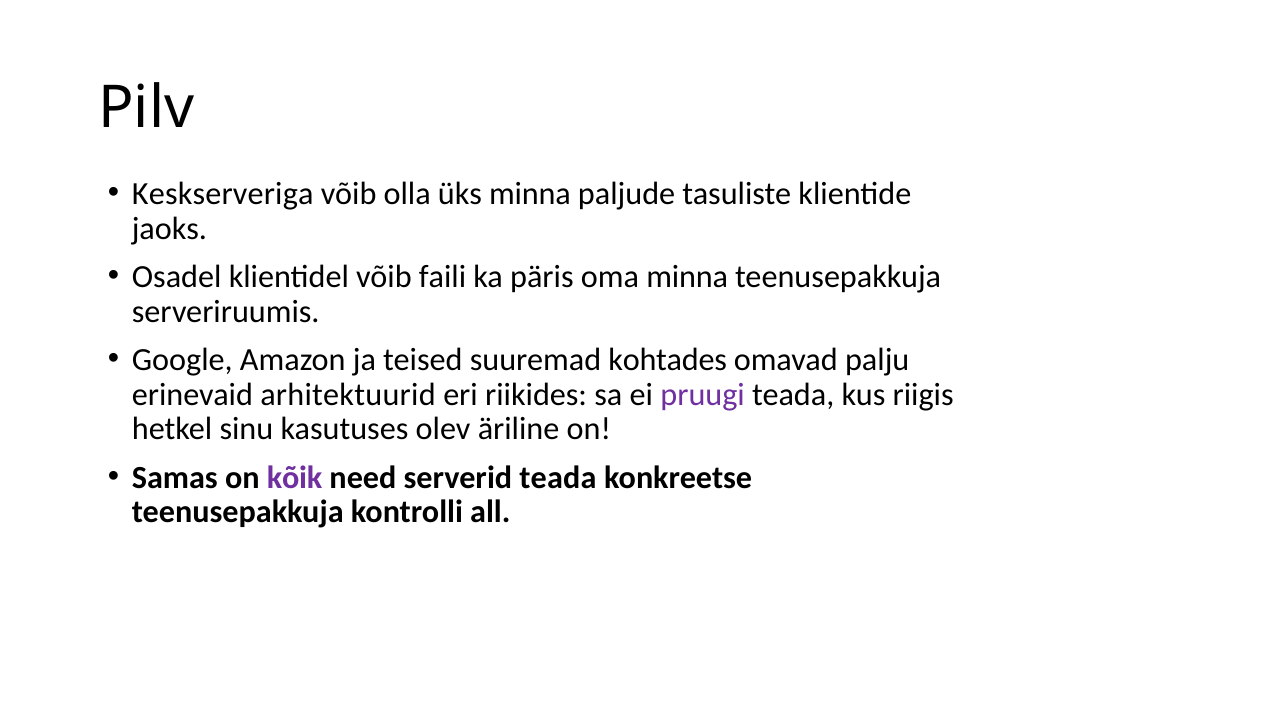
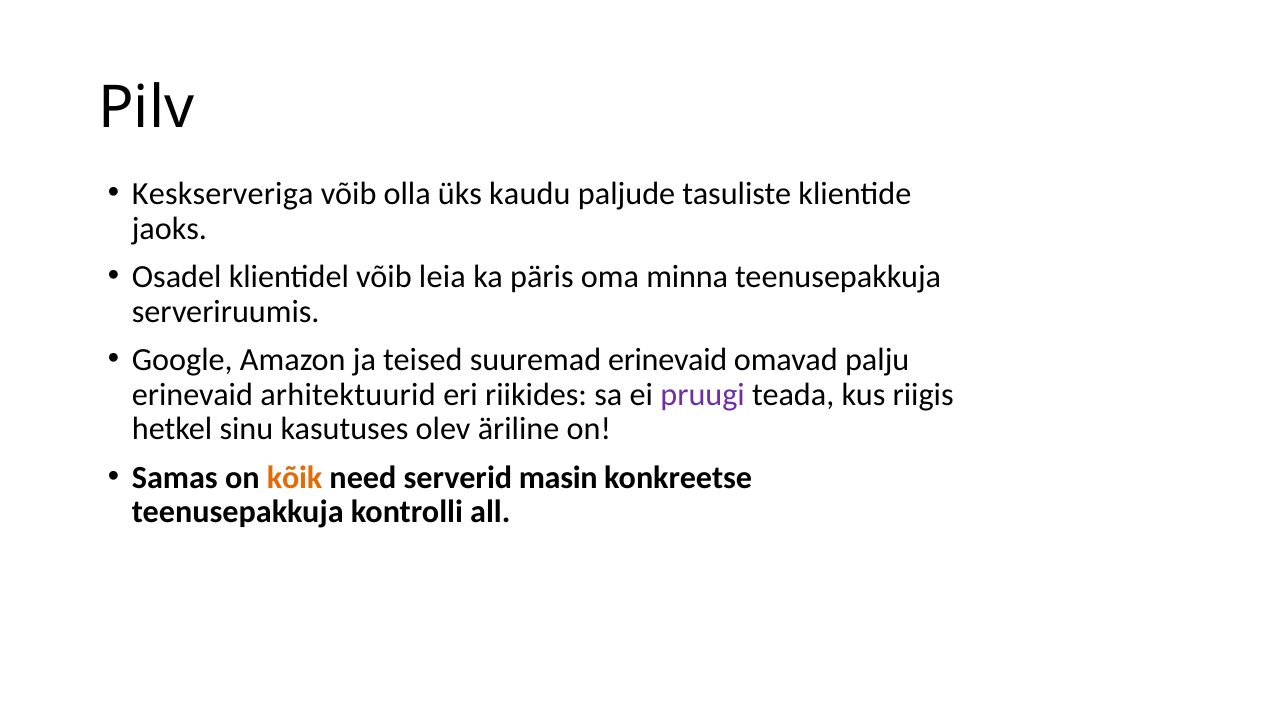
üks minna: minna -> kaudu
faili: faili -> leia
suuremad kohtades: kohtades -> erinevaid
kõik colour: purple -> orange
serverid teada: teada -> masin
